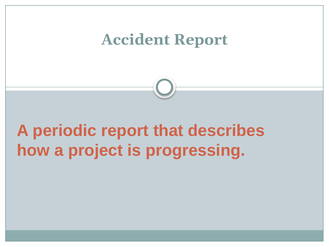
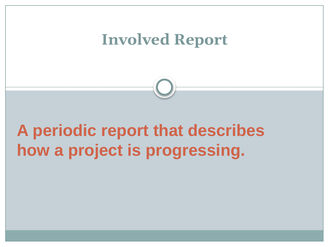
Accident: Accident -> Involved
